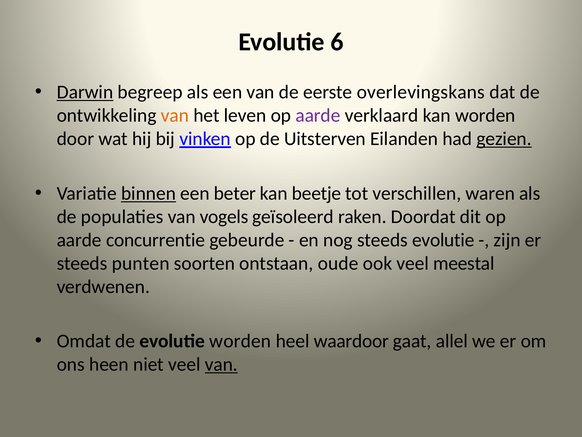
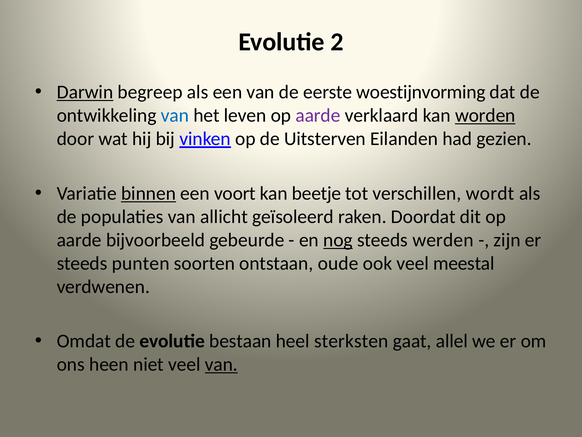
6: 6 -> 2
overlevingskans: overlevingskans -> woestijnvorming
van at (175, 115) colour: orange -> blue
worden at (485, 115) underline: none -> present
gezien underline: present -> none
beter: beter -> voort
waren: waren -> wordt
vogels: vogels -> allicht
concurrentie: concurrentie -> bijvoorbeeld
nog underline: none -> present
steeds evolutie: evolutie -> werden
evolutie worden: worden -> bestaan
waardoor: waardoor -> sterksten
